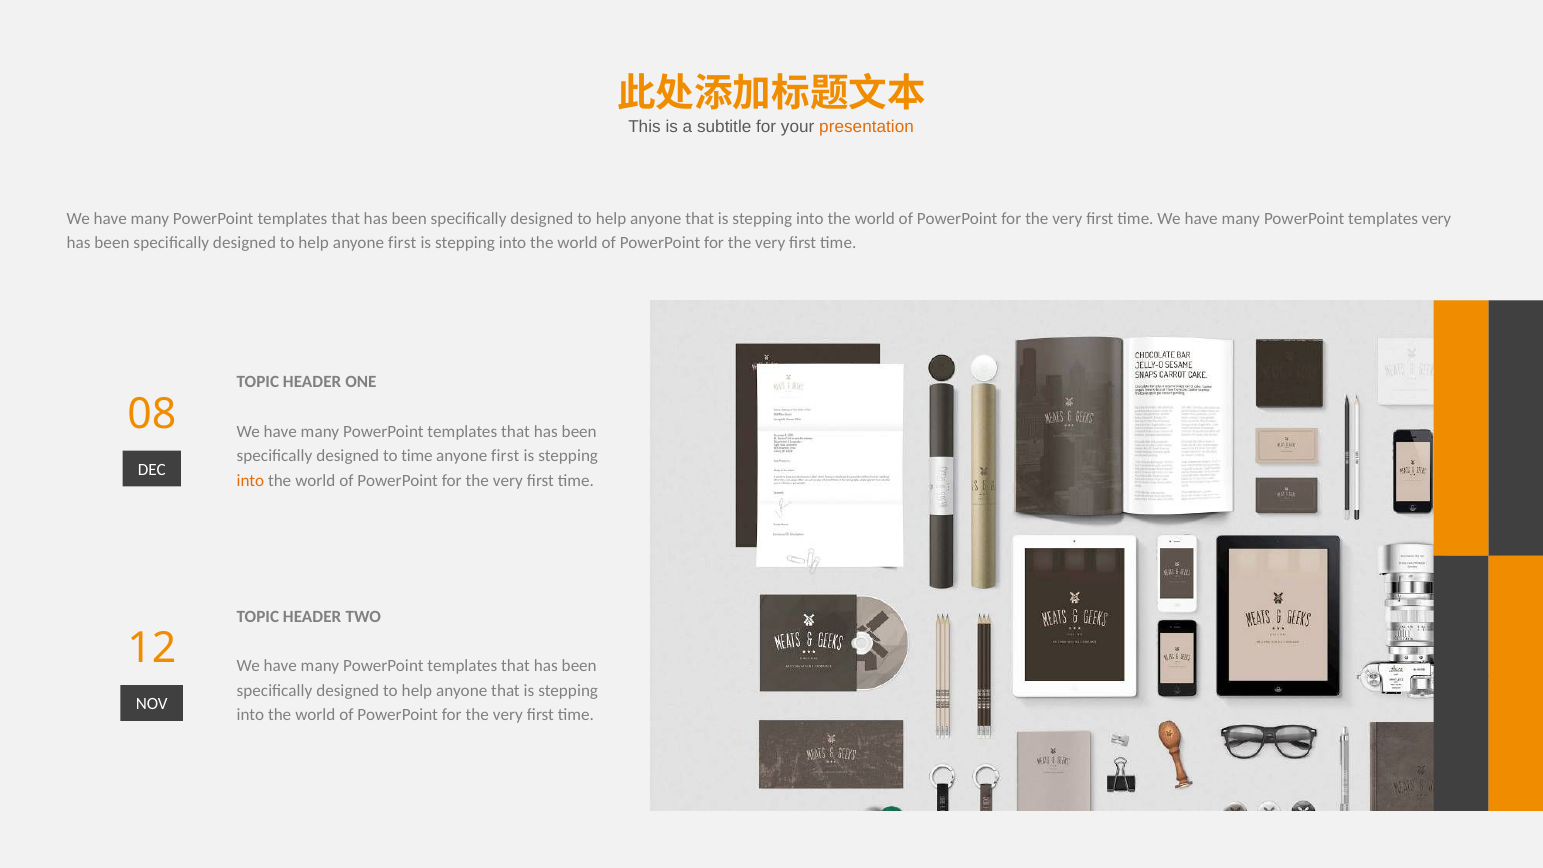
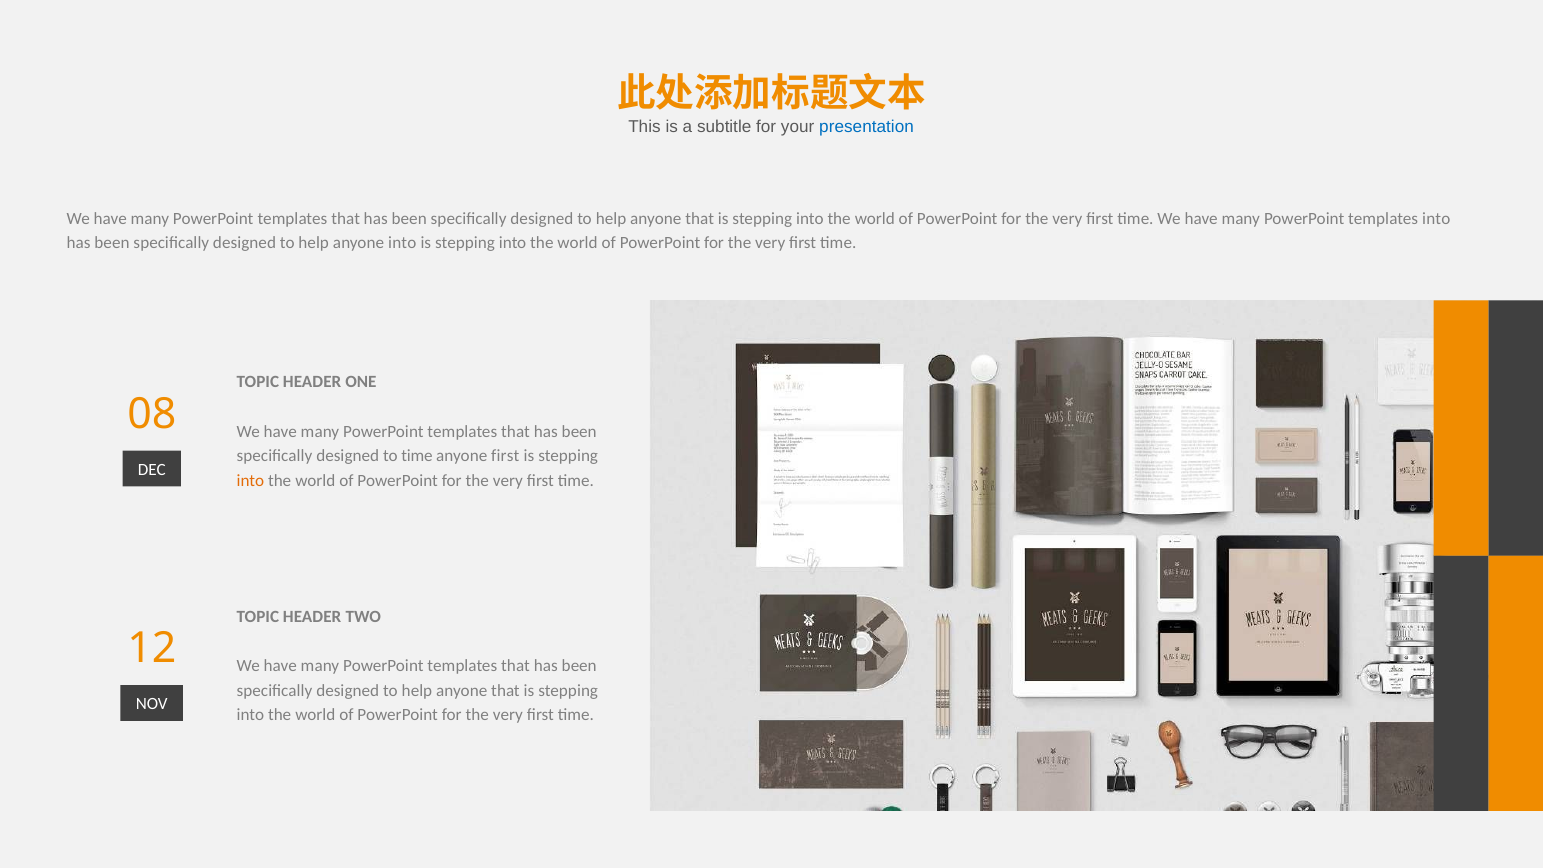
presentation colour: orange -> blue
templates very: very -> into
help anyone first: first -> into
